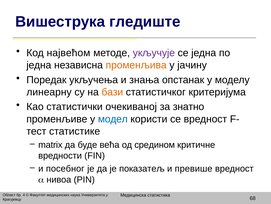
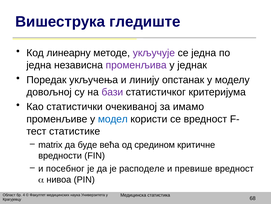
највећом: највећом -> линеарну
променљива colour: orange -> purple
јачину: јачину -> једнак
знања: знања -> линију
линеарну: линеарну -> довољној
бази colour: orange -> purple
знатно: знатно -> имамо
показатељ: показатељ -> расподеле
